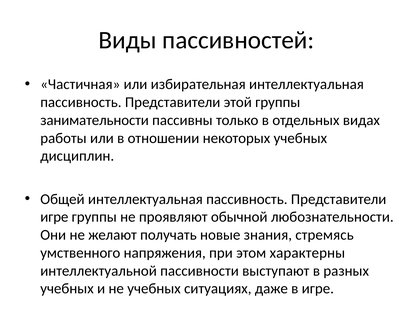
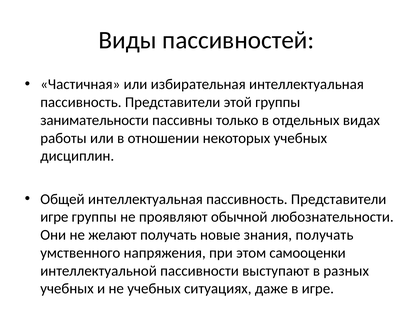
знания стремясь: стремясь -> получать
характерны: характерны -> самооценки
